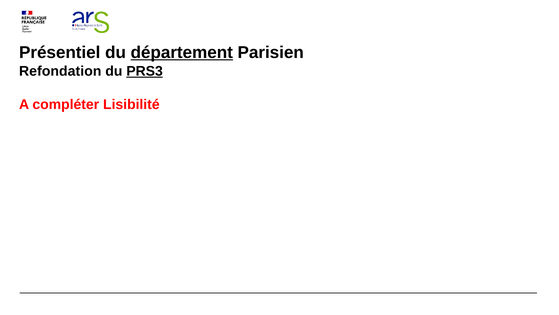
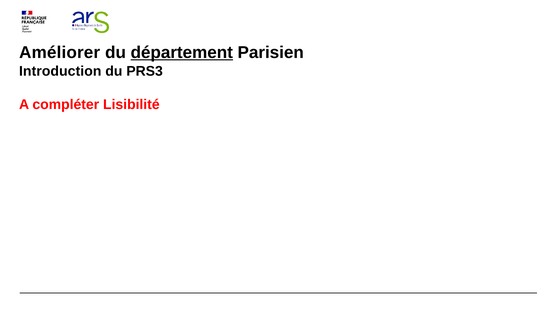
Présentiel: Présentiel -> Améliorer
Refondation: Refondation -> Introduction
PRS3 underline: present -> none
